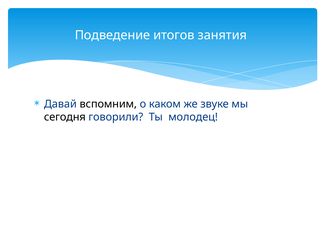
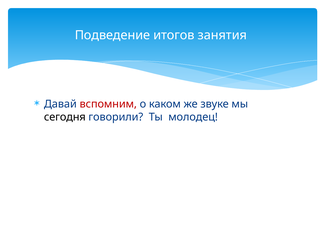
вспомним colour: black -> red
